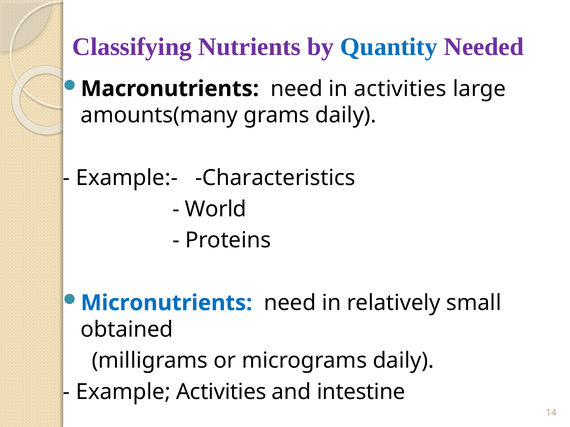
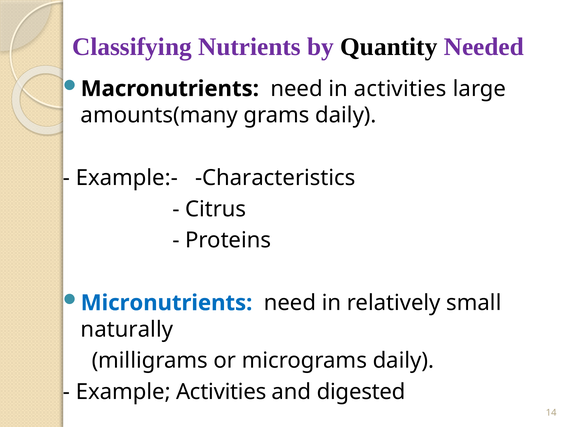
Quantity colour: blue -> black
World: World -> Citrus
obtained: obtained -> naturally
intestine: intestine -> digested
